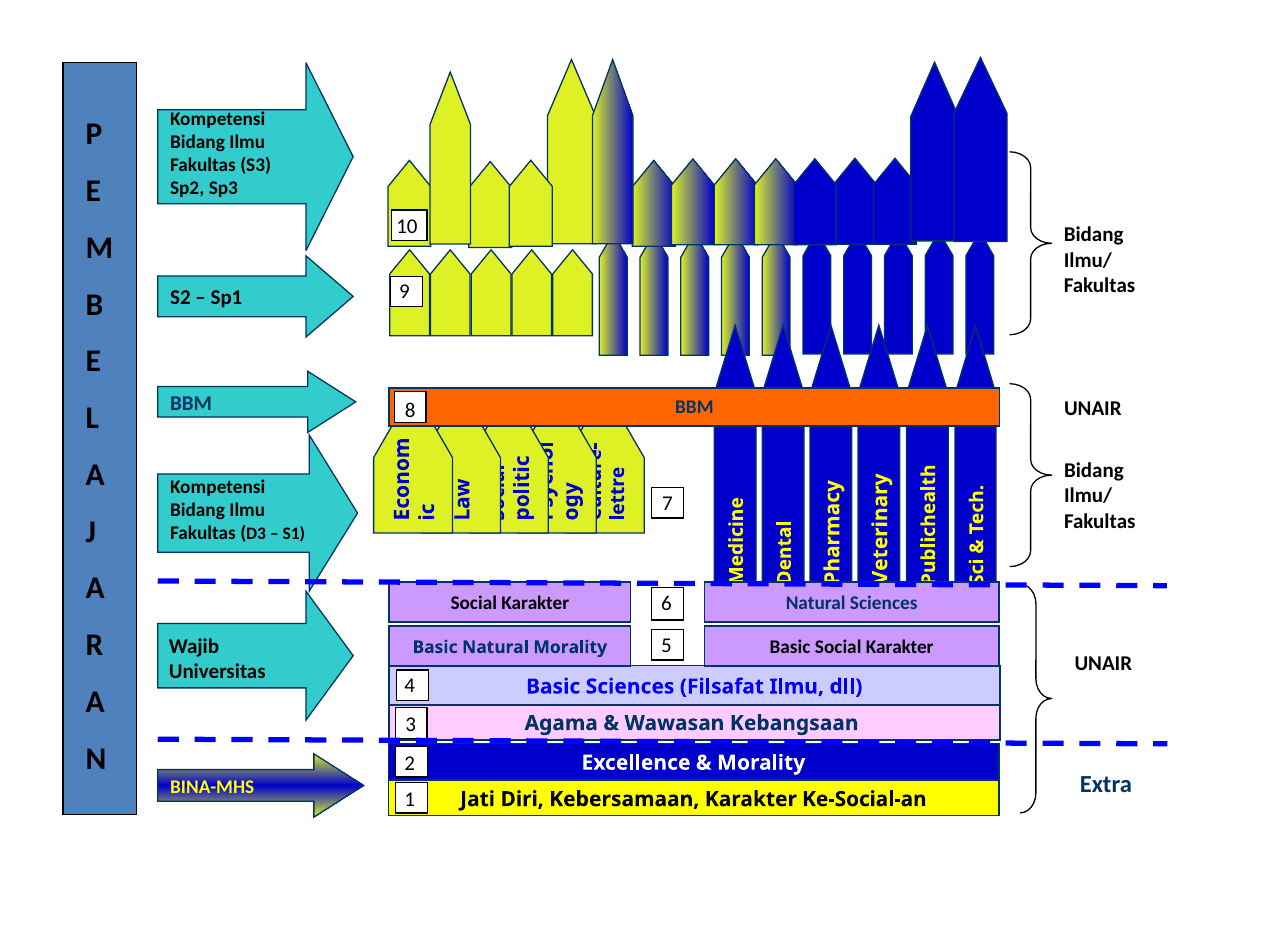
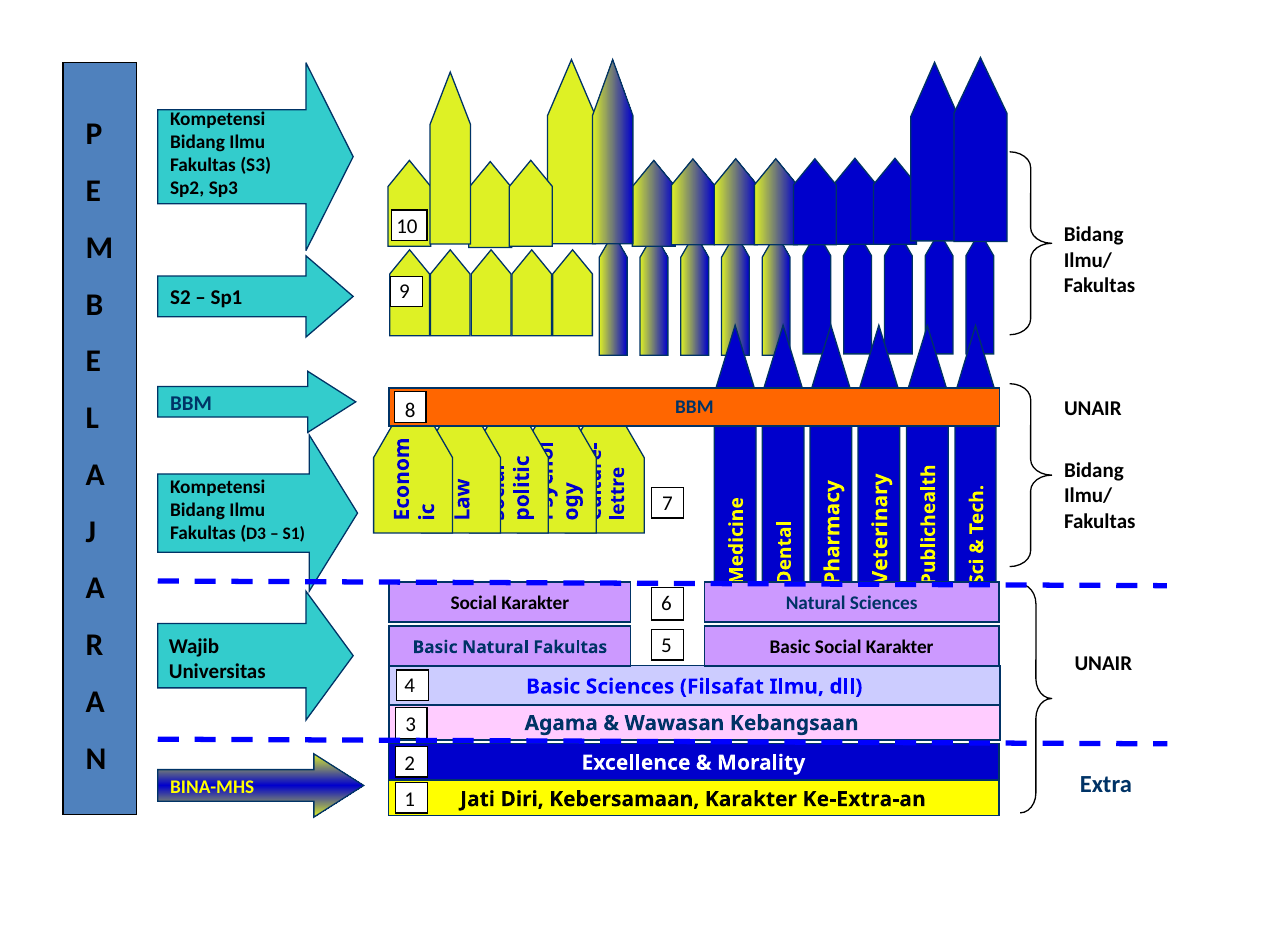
Natural Morality: Morality -> Fakultas
Ke-Social-an: Ke-Social-an -> Ke-Extra-an
